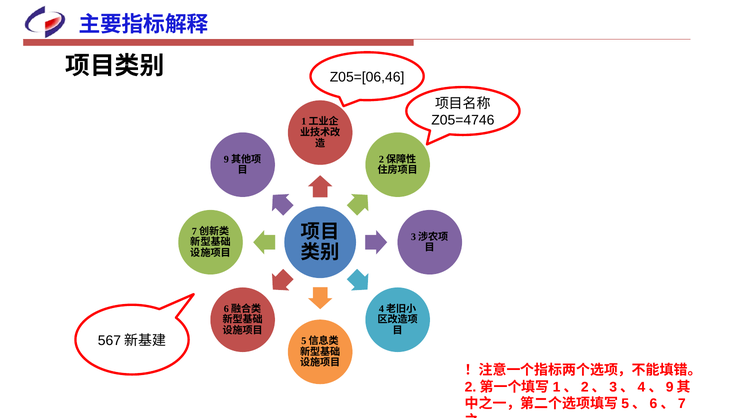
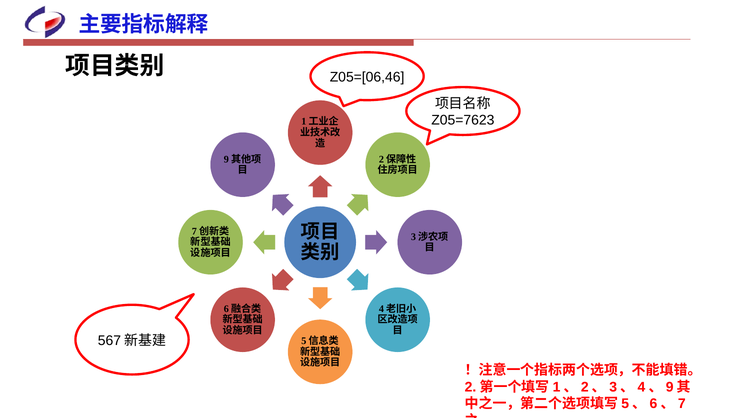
Z05=4746: Z05=4746 -> Z05=7623
